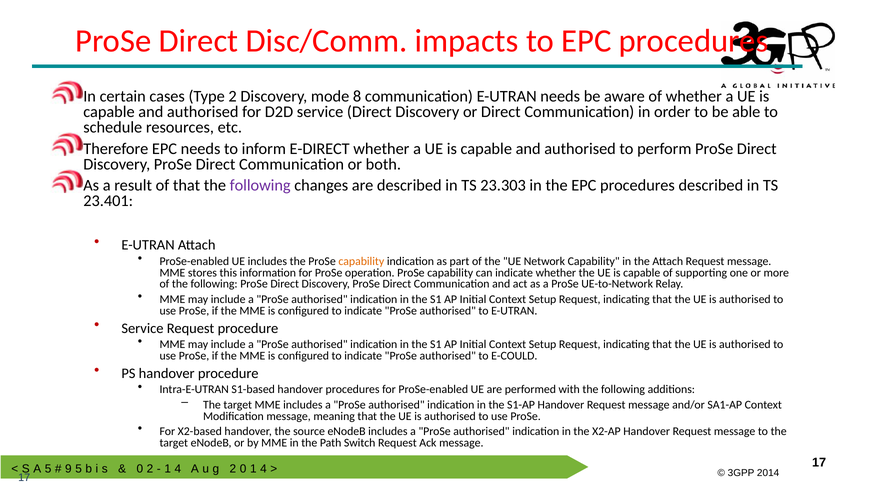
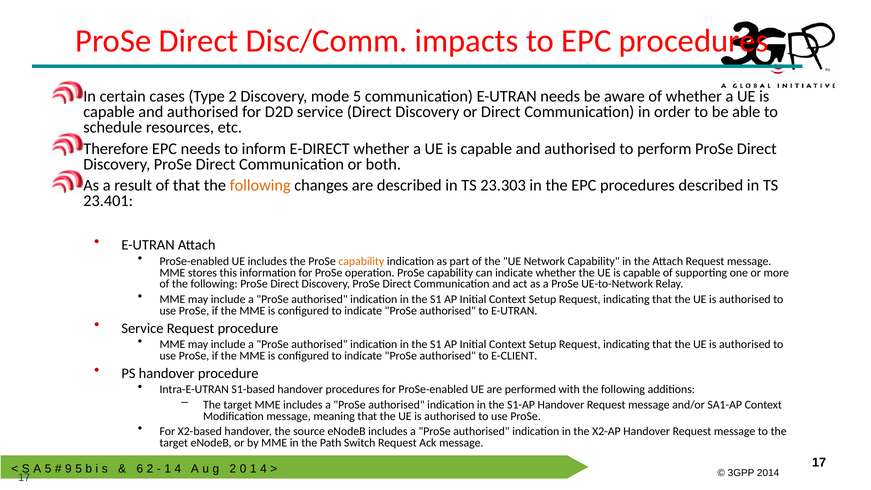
mode 8: 8 -> 5
following at (260, 185) colour: purple -> orange
E-COULD: E-COULD -> E-CLIENT
0 at (140, 469): 0 -> 6
